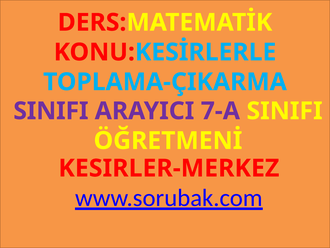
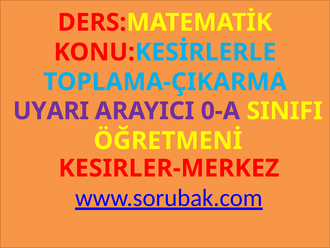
SINIFI at (51, 111): SINIFI -> UYARI
7-A: 7-A -> 0-A
